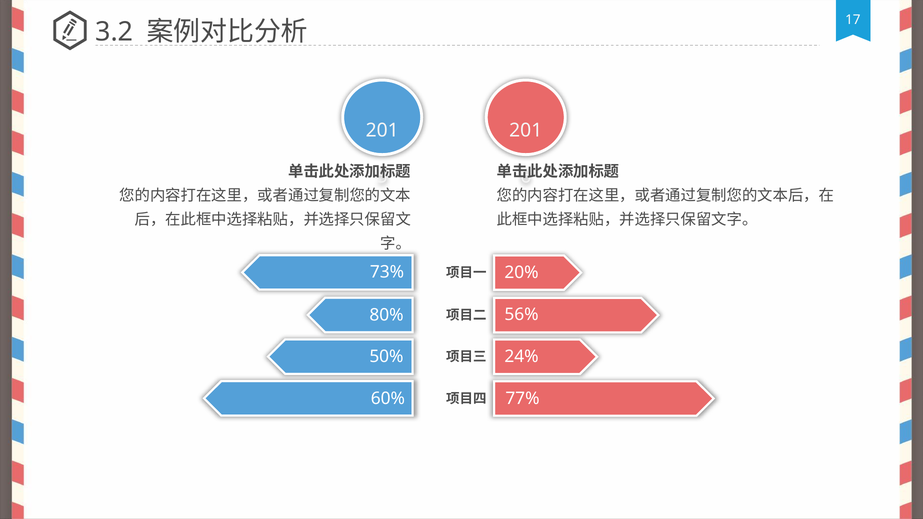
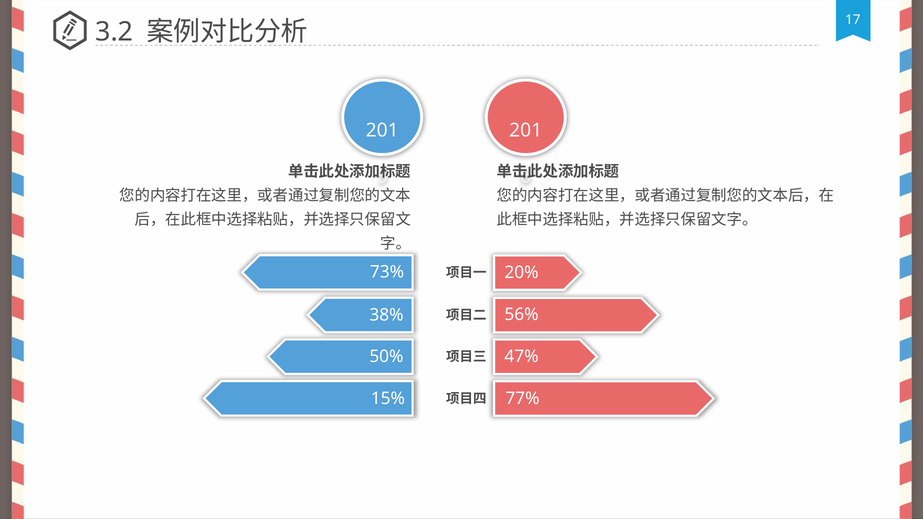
80%: 80% -> 38%
24%: 24% -> 47%
60%: 60% -> 15%
